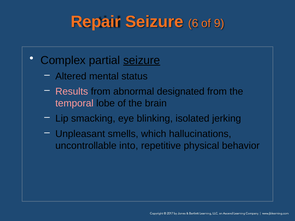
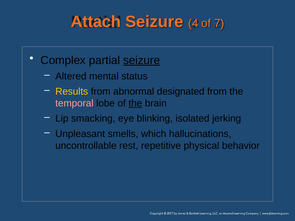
Repair: Repair -> Attach
6: 6 -> 4
9: 9 -> 7
Results colour: pink -> yellow
the at (135, 103) underline: none -> present
into: into -> rest
